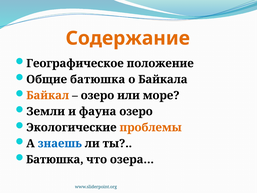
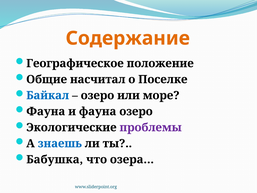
Общие батюшка: батюшка -> насчитал
Байкала: Байкала -> Поселке
Байкал colour: orange -> blue
Земли at (46, 111): Земли -> Фауна
проблемы colour: orange -> purple
Батюшка at (55, 159): Батюшка -> Бабушка
